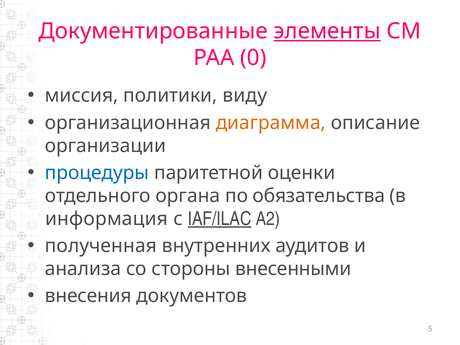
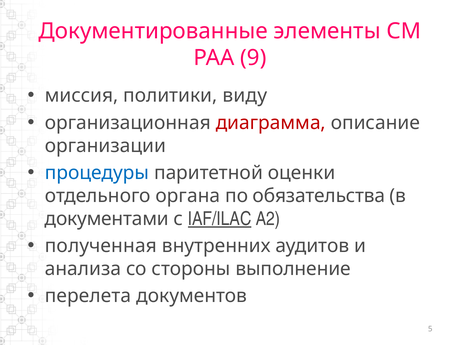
элементы underline: present -> none
0: 0 -> 9
диаграмма colour: orange -> red
информация: информация -> документами
внесенными: внесенными -> выполнение
внесения: внесения -> перелета
